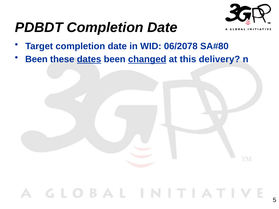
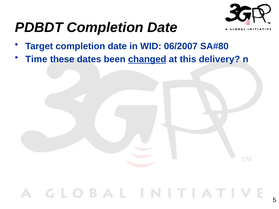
06/2078: 06/2078 -> 06/2007
Been at (36, 59): Been -> Time
dates underline: present -> none
